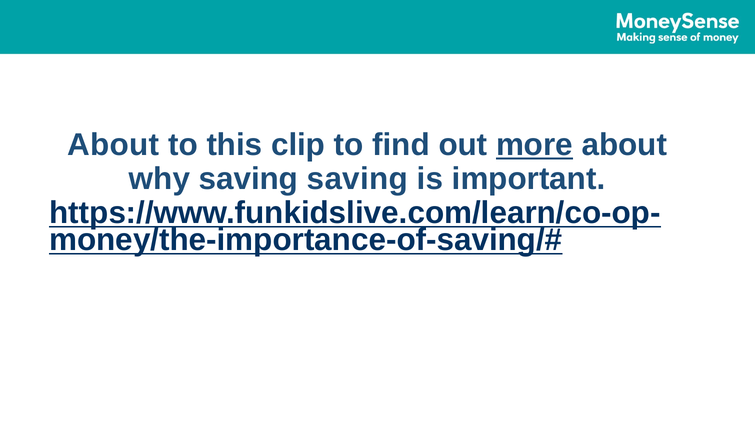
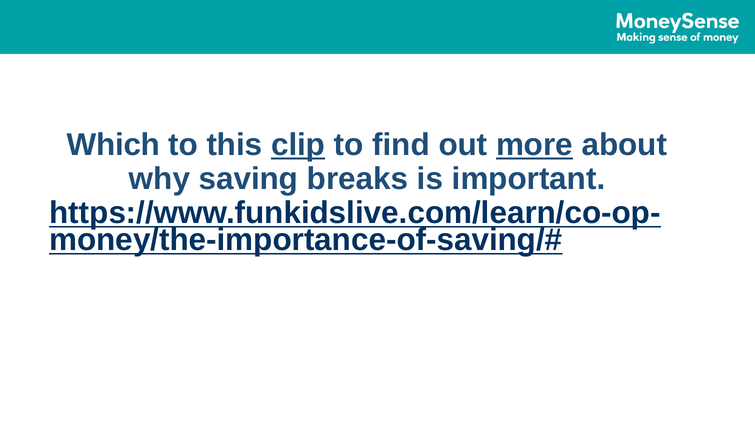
About at (113, 145): About -> Which
clip underline: none -> present
saving saving: saving -> breaks
